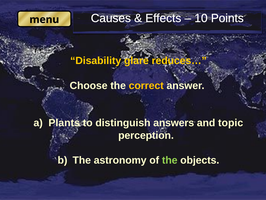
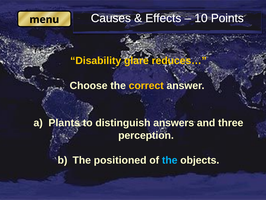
topic: topic -> three
astronomy: astronomy -> positioned
the at (170, 160) colour: light green -> light blue
